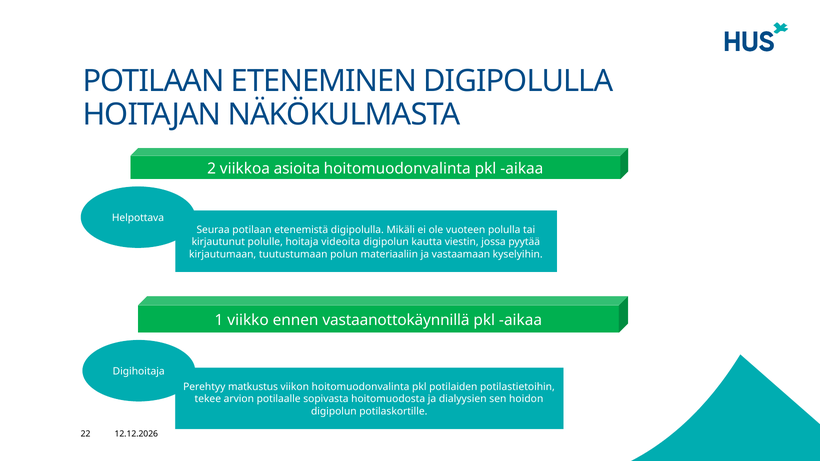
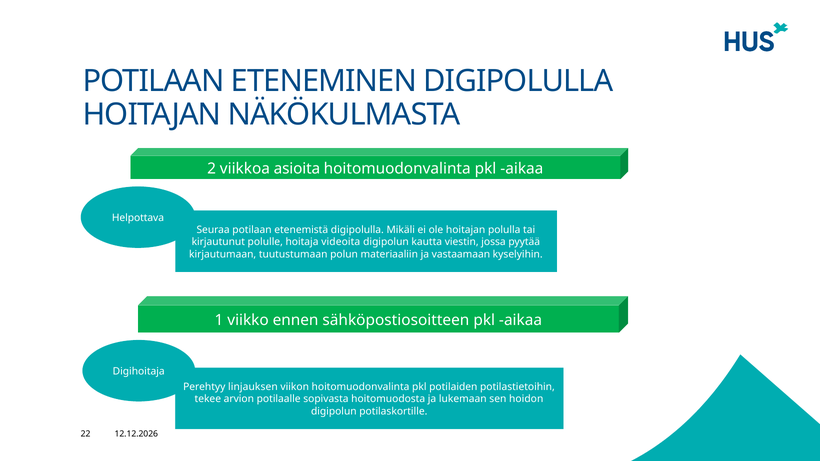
ole vuoteen: vuoteen -> hoitajan
vastaanottokäynnillä: vastaanottokäynnillä -> sähköpostiosoitteen
matkustus: matkustus -> linjauksen
dialyysien: dialyysien -> lukemaan
